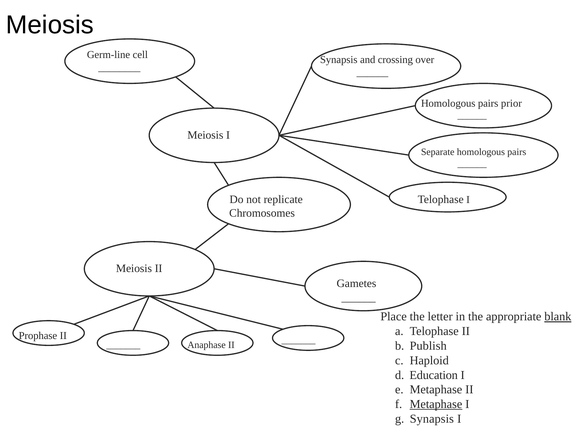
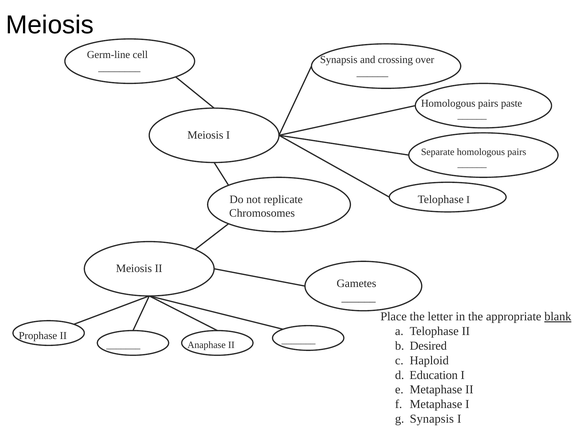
prior: prior -> paste
Publish: Publish -> Desired
Metaphase at (436, 404) underline: present -> none
